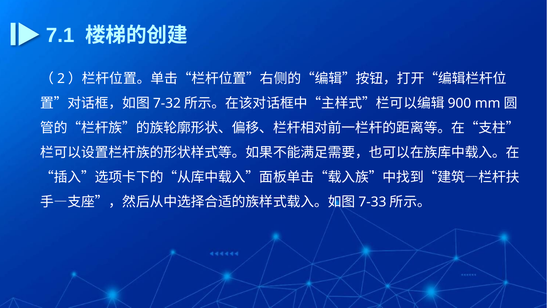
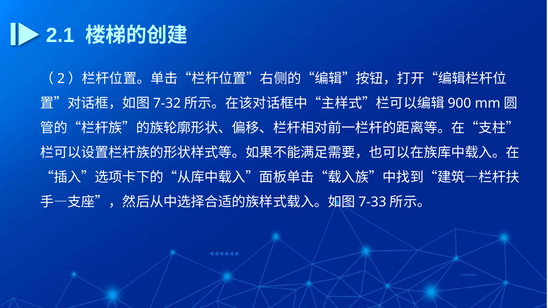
7.1: 7.1 -> 2.1
